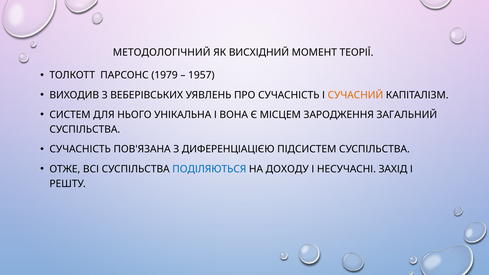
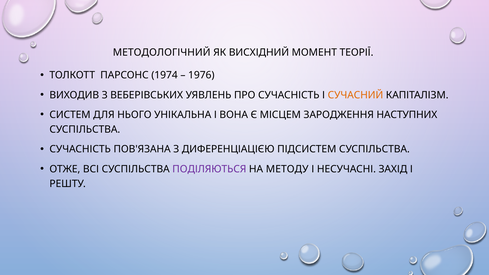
1979: 1979 -> 1974
1957: 1957 -> 1976
ЗАГАЛЬНИЙ: ЗАГАЛЬНИЙ -> НАСТУПНИХ
ПОДІЛЯЮТЬСЯ colour: blue -> purple
ДОХОДУ: ДОХОДУ -> МЕТОДУ
